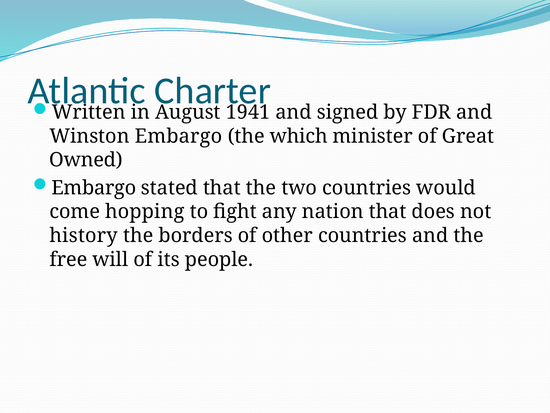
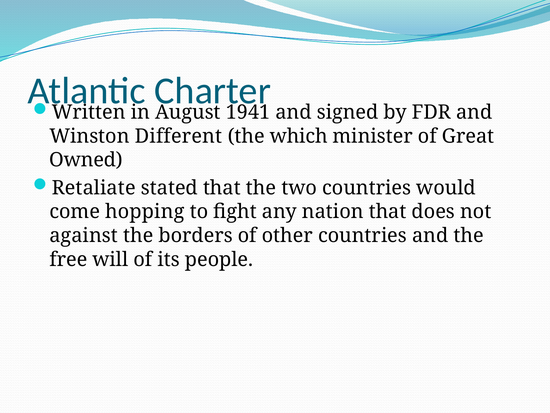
Winston Embargo: Embargo -> Different
Embargo at (94, 188): Embargo -> Retaliate
history: history -> against
